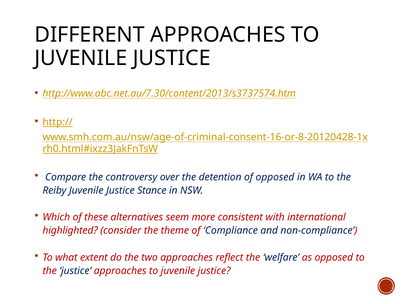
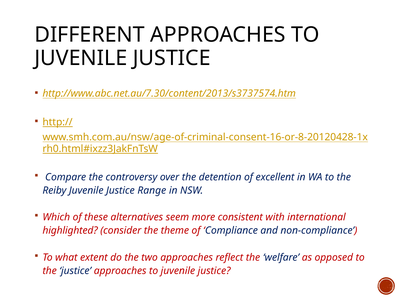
of opposed: opposed -> excellent
Stance: Stance -> Range
